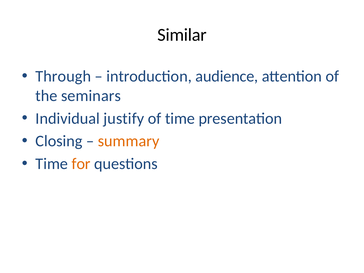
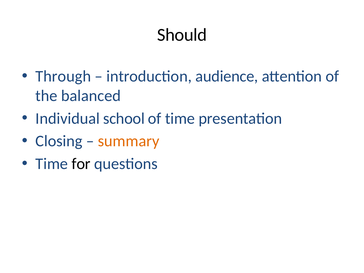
Similar: Similar -> Should
seminars: seminars -> balanced
justify: justify -> school
for colour: orange -> black
